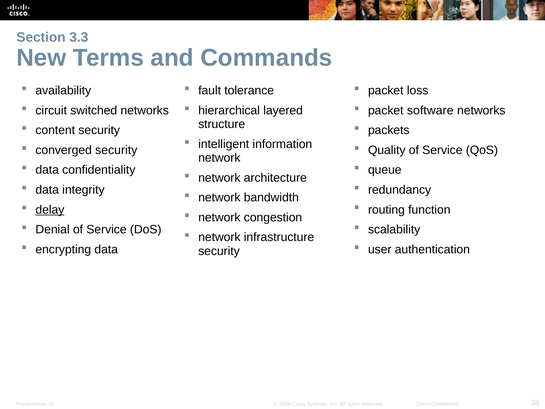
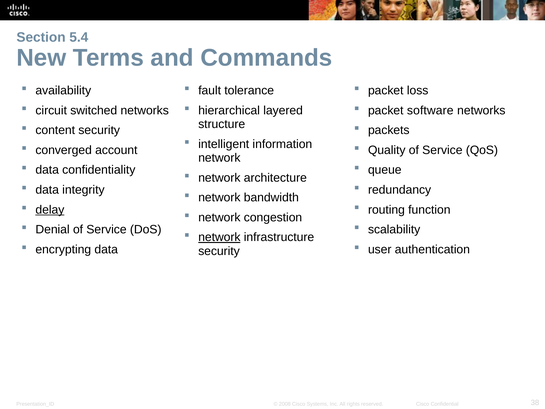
3.3: 3.3 -> 5.4
converged security: security -> account
network at (219, 237) underline: none -> present
